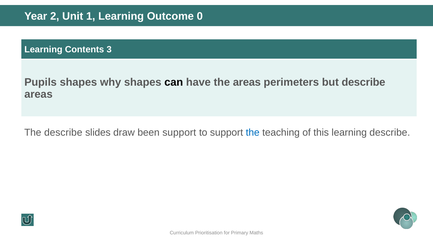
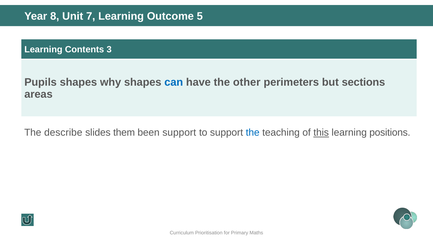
2: 2 -> 8
1: 1 -> 7
0: 0 -> 5
can colour: black -> blue
the areas: areas -> other
but describe: describe -> sections
draw: draw -> them
this underline: none -> present
learning describe: describe -> positions
